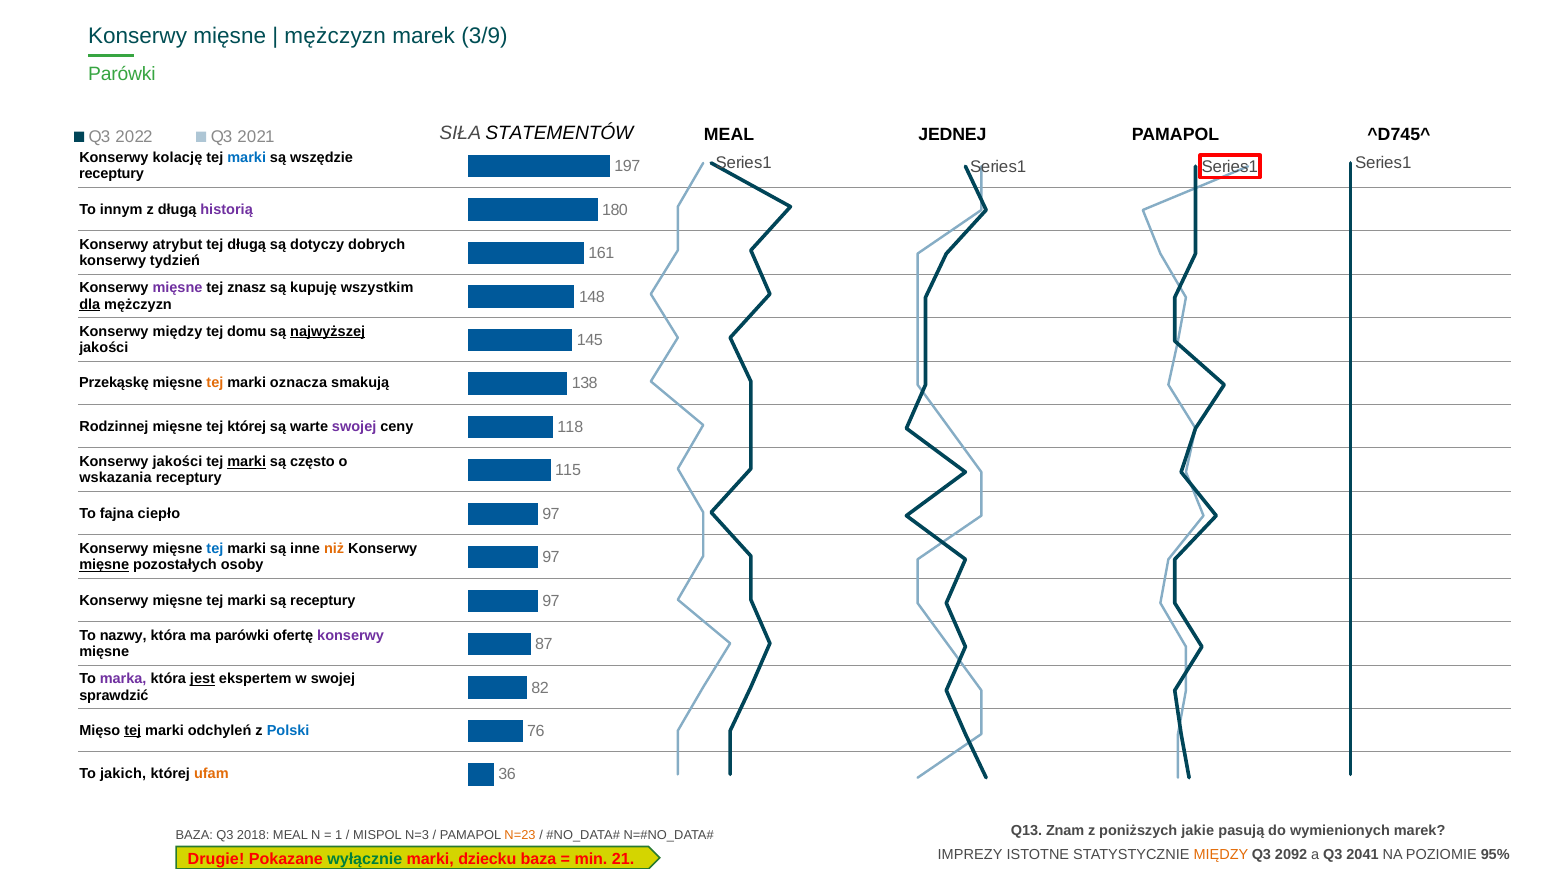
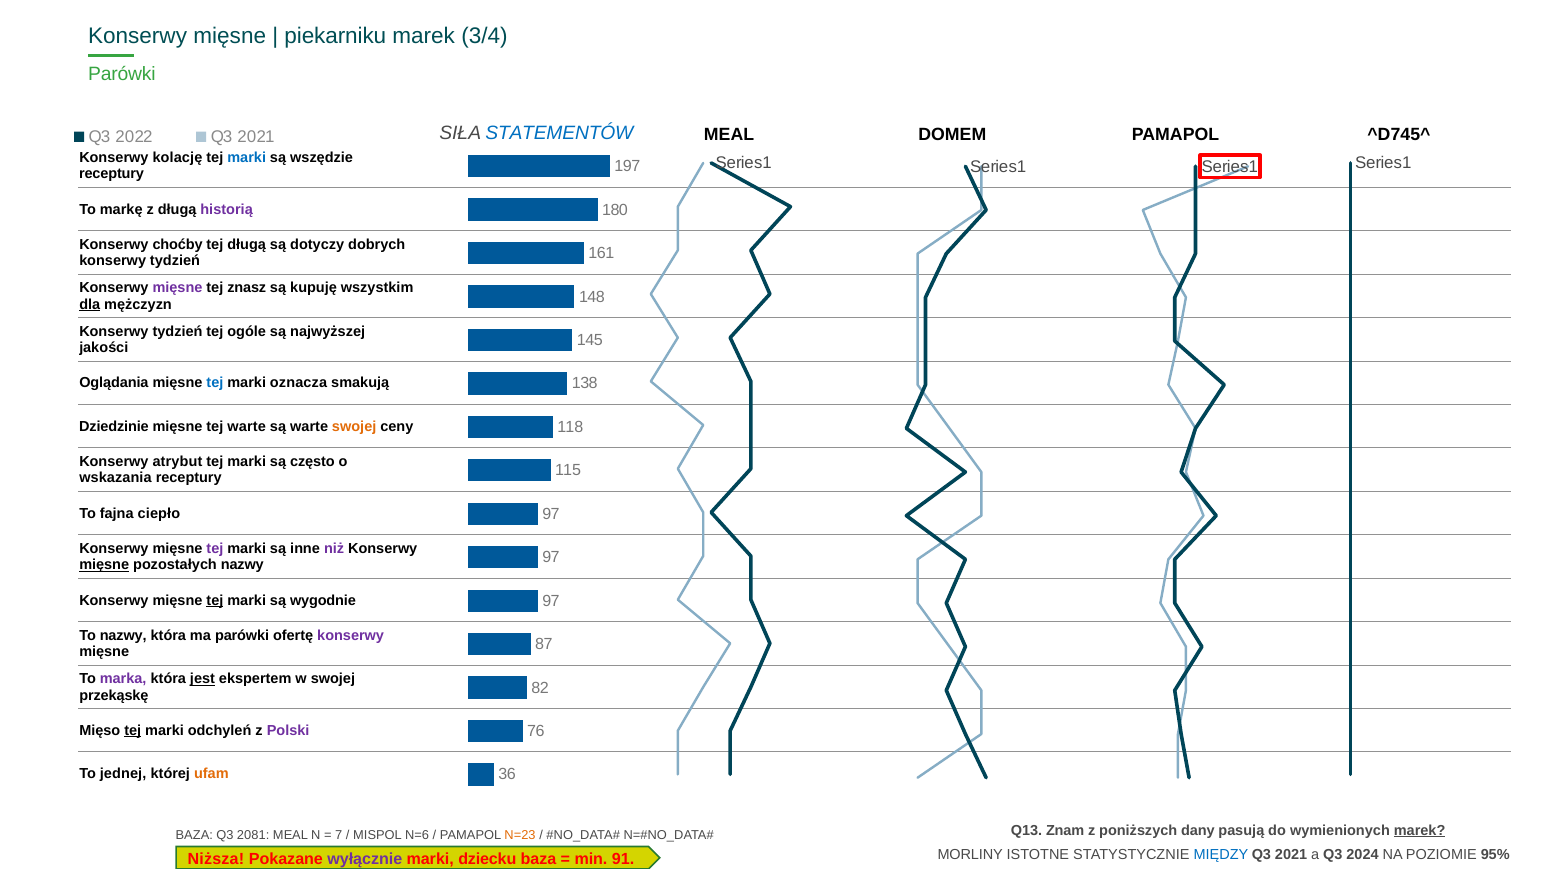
mężczyzn at (335, 36): mężczyzn -> piekarniku
3/9: 3/9 -> 3/4
STATEMENTÓW colour: black -> blue
JEDNEJ: JEDNEJ -> DOMEM
innym: innym -> markę
atrybut: atrybut -> choćby
między at (177, 332): między -> tydzień
domu: domu -> ogóle
najwyższej underline: present -> none
Przekąskę: Przekąskę -> Oglądania
tej at (215, 383) colour: orange -> blue
Rodzinnej: Rodzinnej -> Dziedzinie
tej której: której -> warte
swojej at (354, 427) colour: purple -> orange
Konserwy jakości: jakości -> atrybut
marki at (247, 462) underline: present -> none
tej at (215, 549) colour: blue -> purple
niż colour: orange -> purple
pozostałych osoby: osoby -> nazwy
tej at (215, 600) underline: none -> present
są receptury: receptury -> wygodnie
sprawdzić: sprawdzić -> przekąskę
Polski colour: blue -> purple
jakich: jakich -> jednej
2018: 2018 -> 2081
1: 1 -> 7
N=3: N=3 -> N=6
jakie: jakie -> dany
marek at (1420, 830) underline: none -> present
IMPREZY: IMPREZY -> MORLINY
MIĘDZY at (1221, 855) colour: orange -> blue
2092 at (1291, 855): 2092 -> 2021
2041: 2041 -> 2024
Drugie: Drugie -> Niższa
wyłącznie colour: green -> purple
21: 21 -> 91
